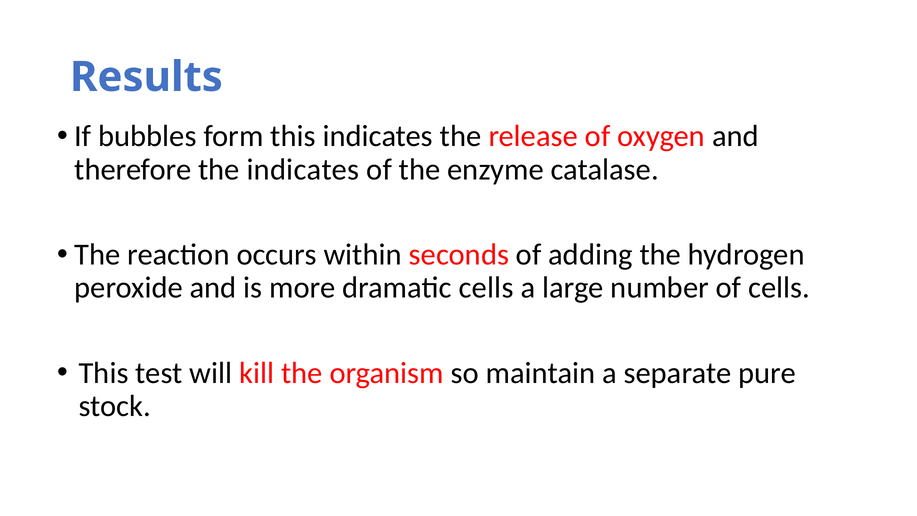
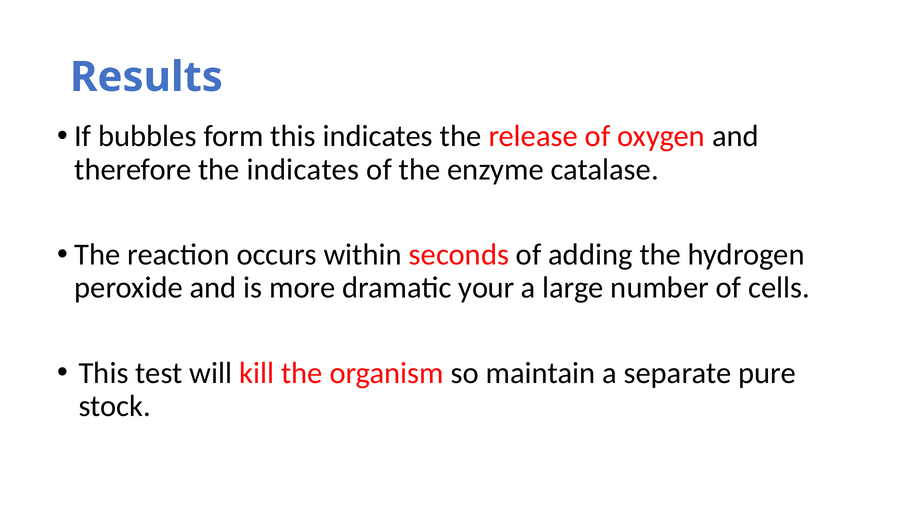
dramatic cells: cells -> your
